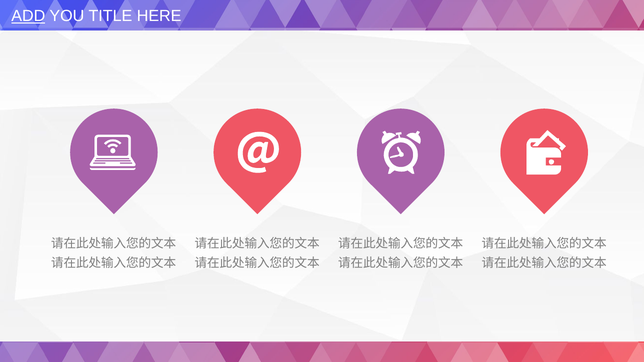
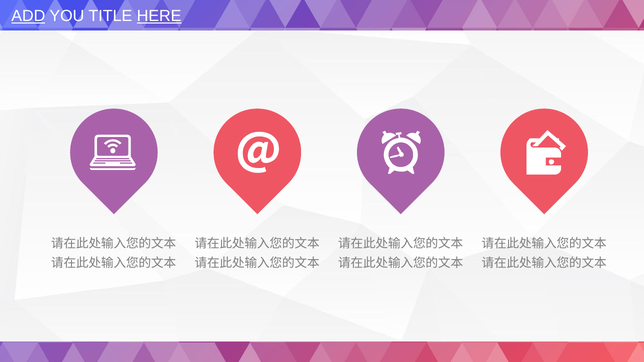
HERE underline: none -> present
